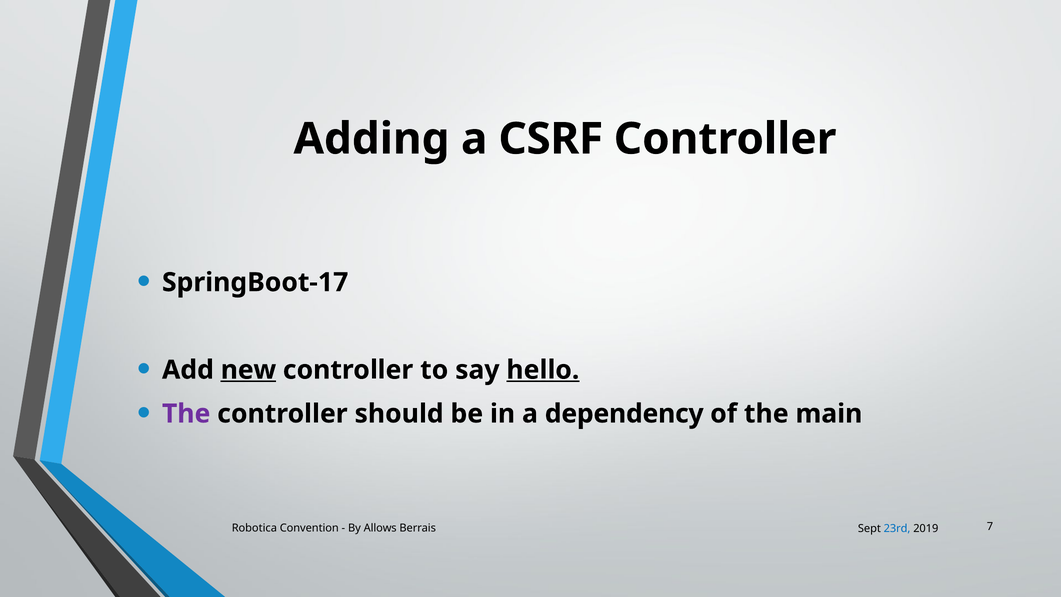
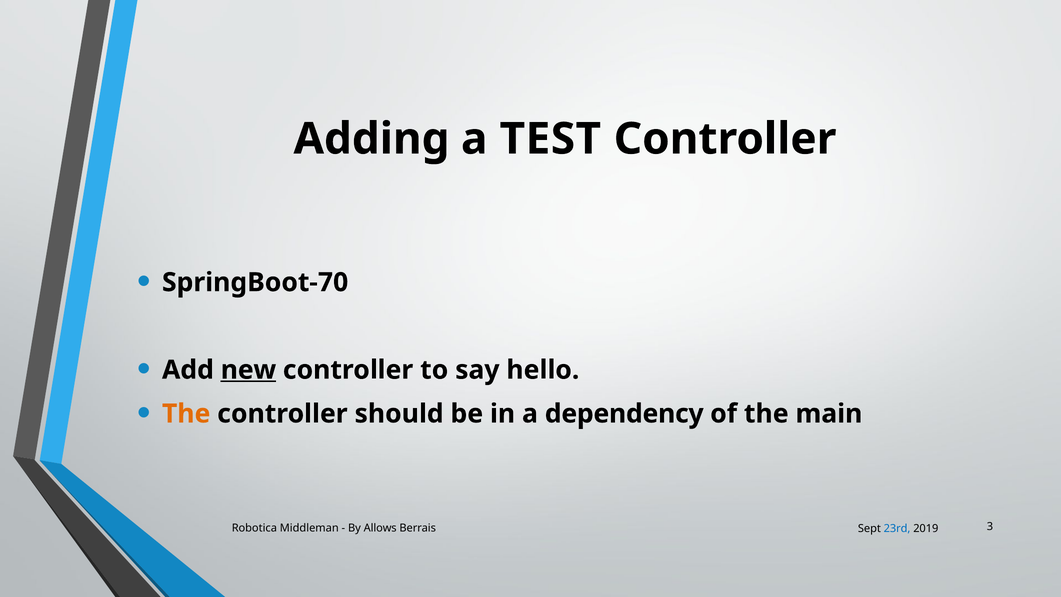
CSRF: CSRF -> TEST
SpringBoot-17: SpringBoot-17 -> SpringBoot-70
hello underline: present -> none
The at (186, 414) colour: purple -> orange
Convention: Convention -> Middleman
7: 7 -> 3
